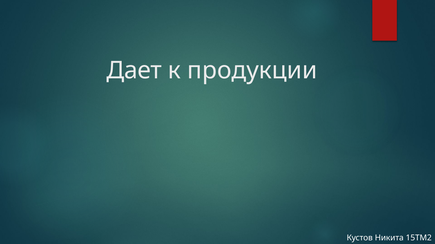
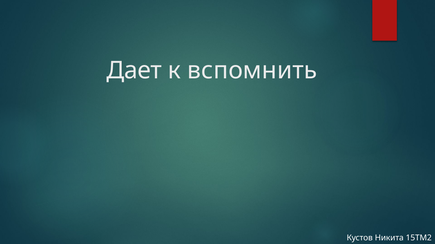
продукции: продукции -> вспомнить
